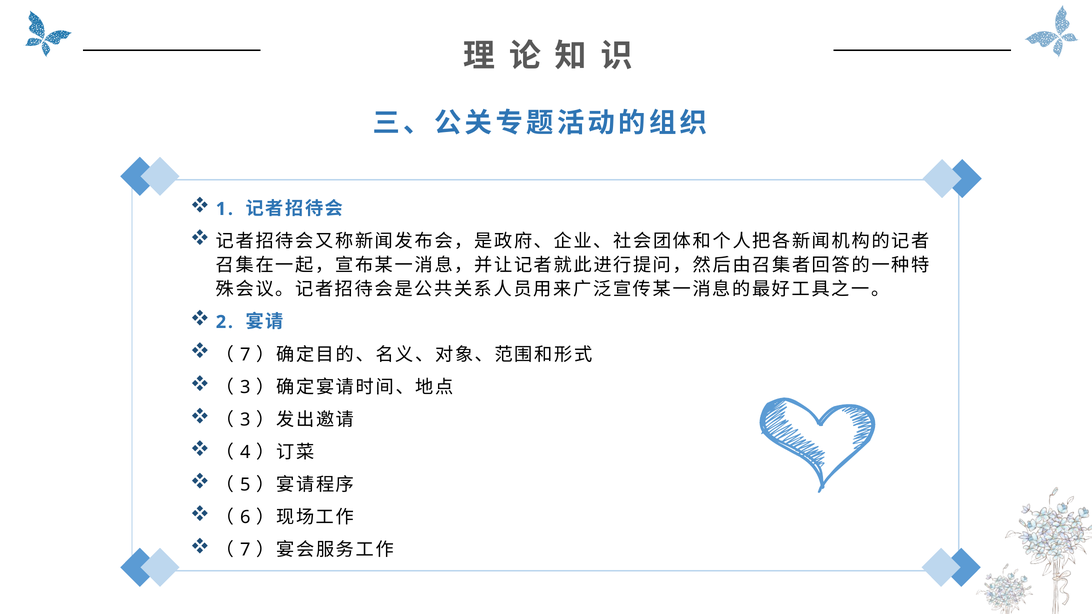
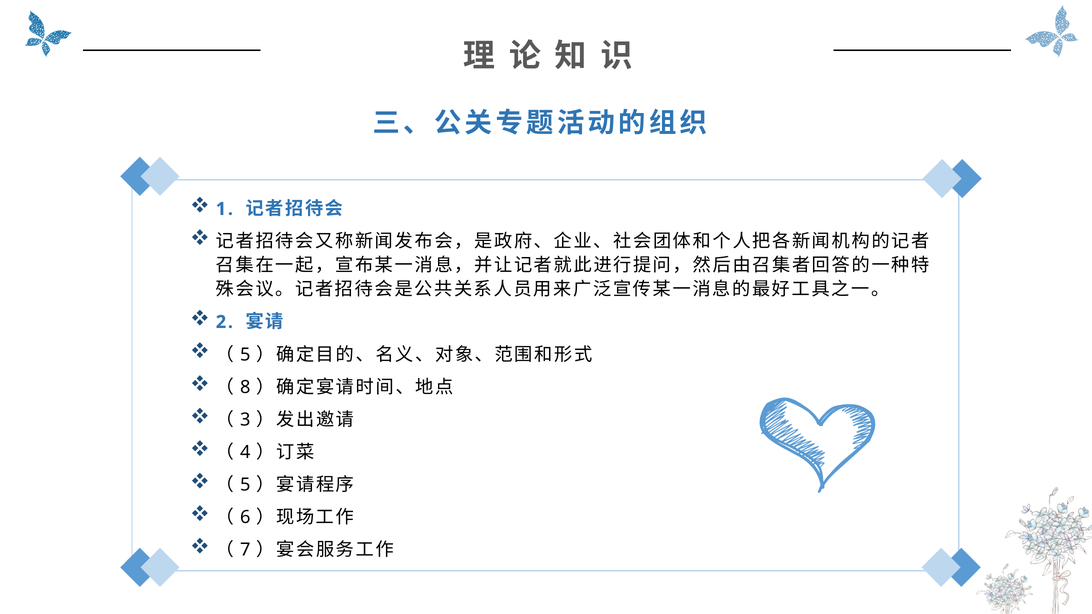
7 at (245, 355): 7 -> 5
3 at (245, 387): 3 -> 8
